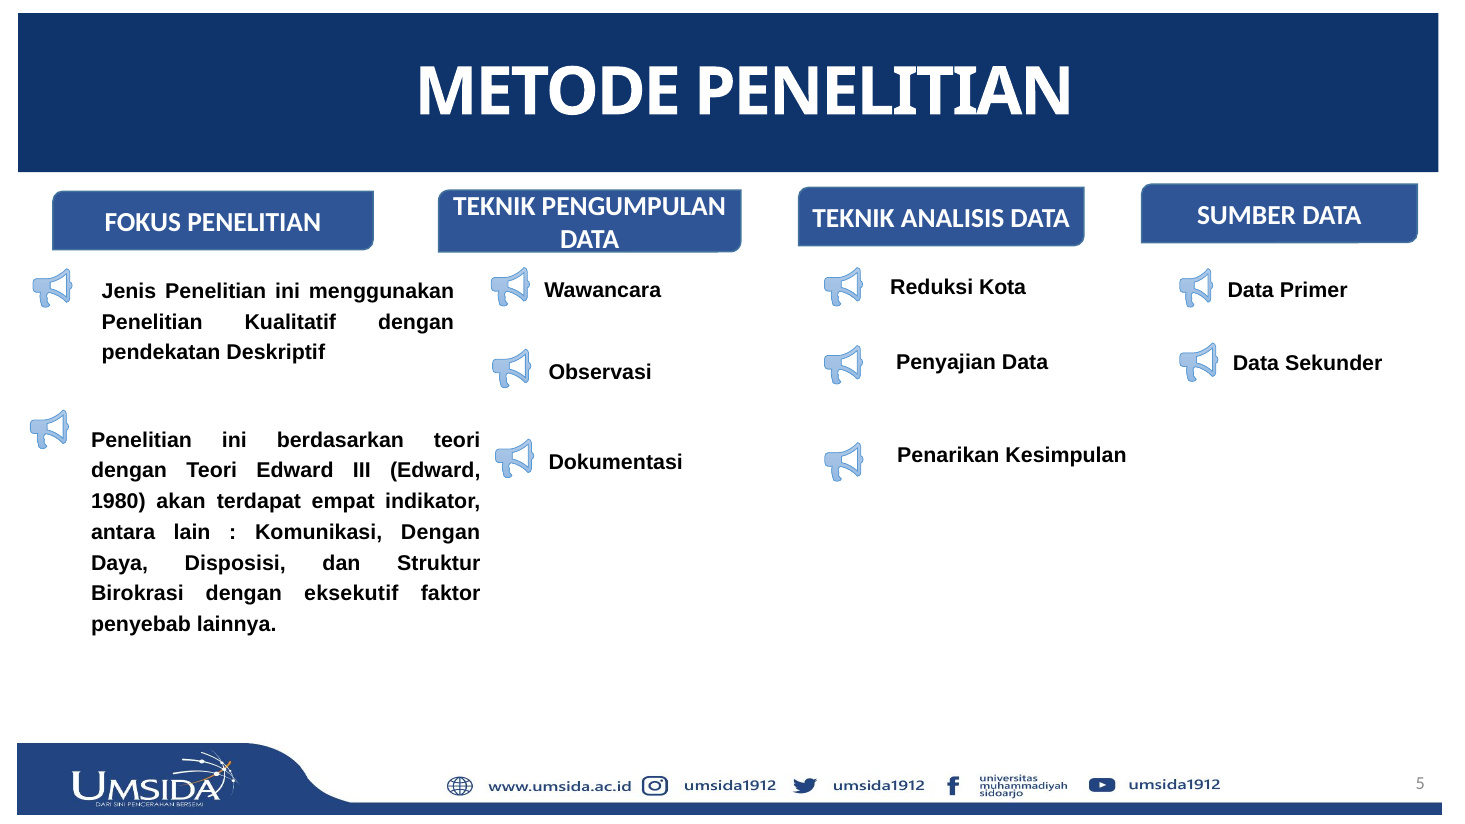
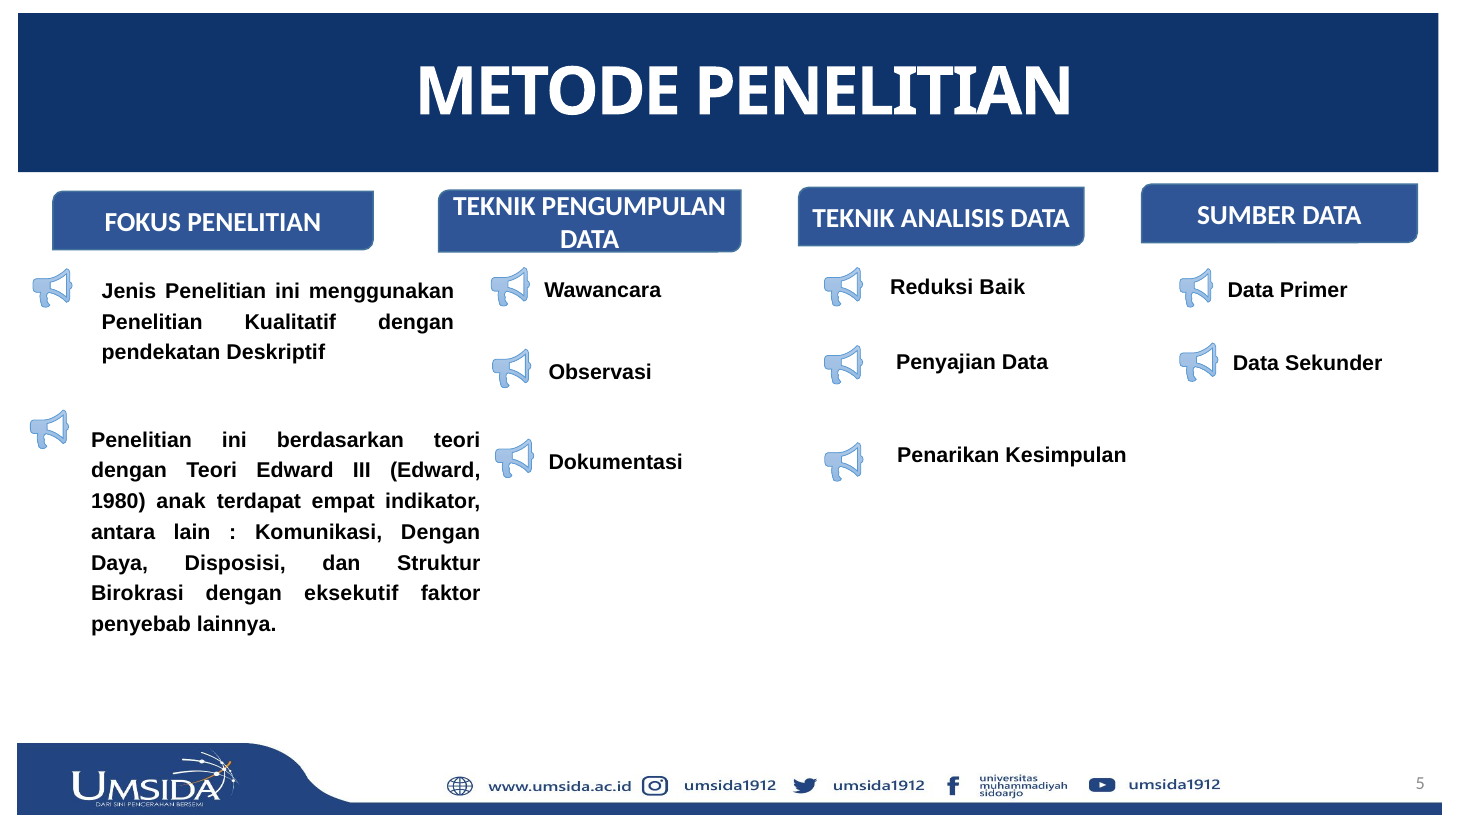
Kota: Kota -> Baik
akan: akan -> anak
